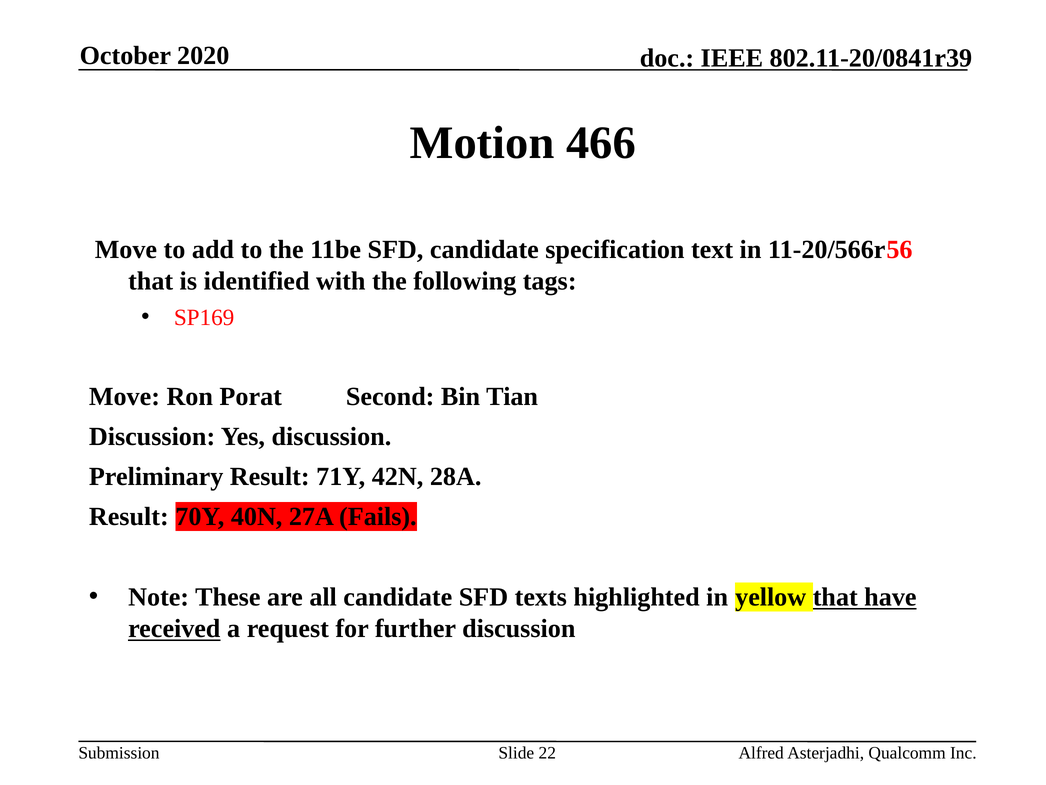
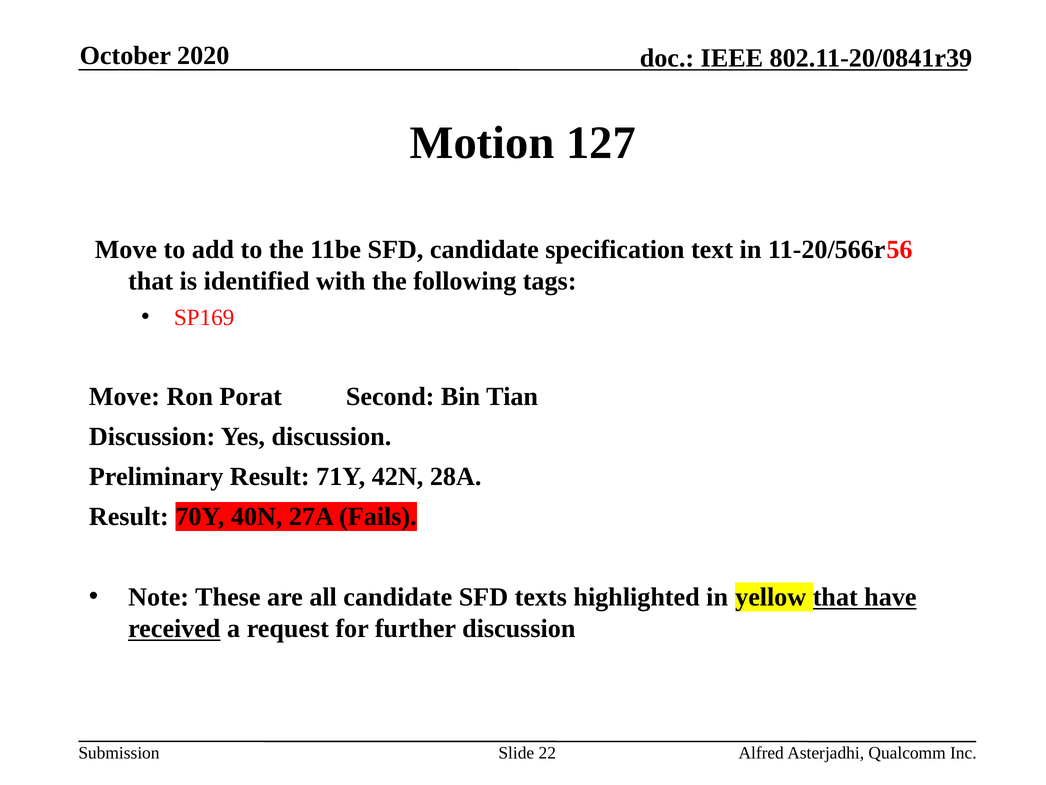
466: 466 -> 127
